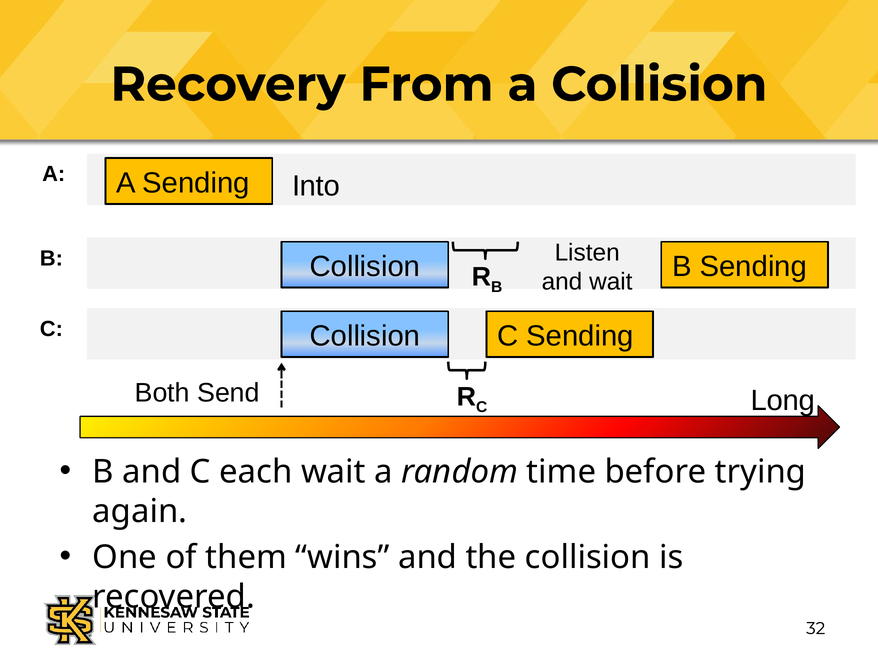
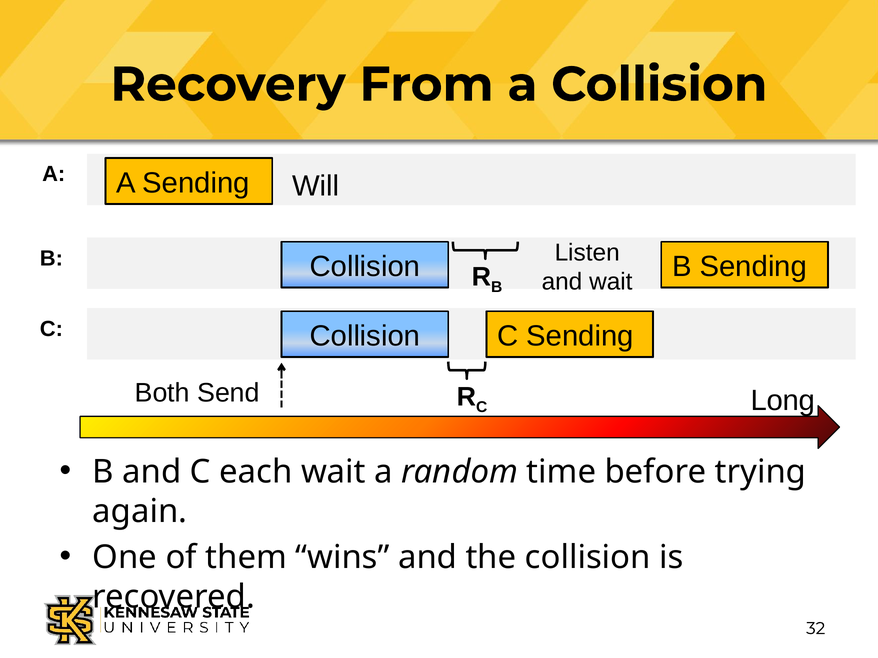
Into: Into -> Will
